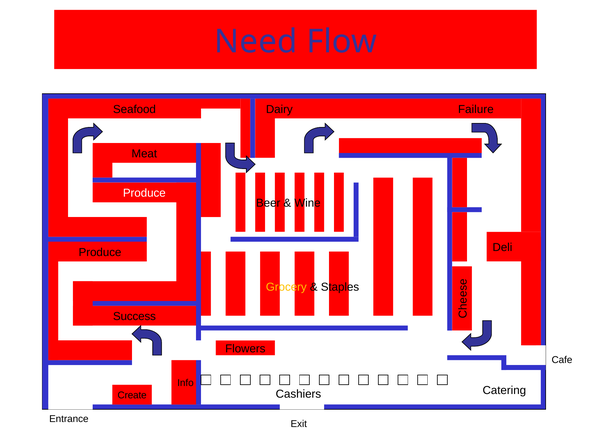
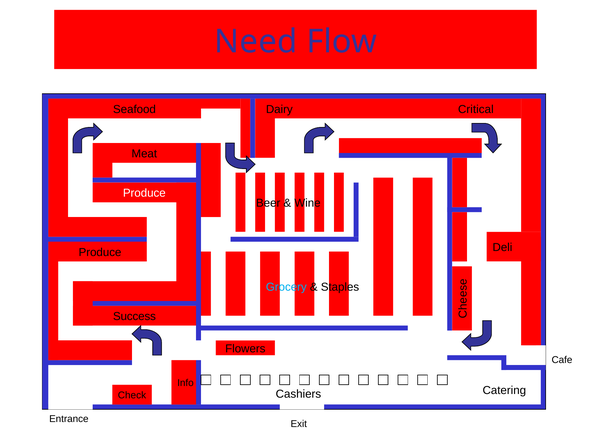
Failure: Failure -> Critical
Grocery colour: yellow -> light blue
Create: Create -> Check
